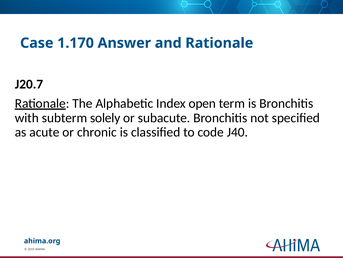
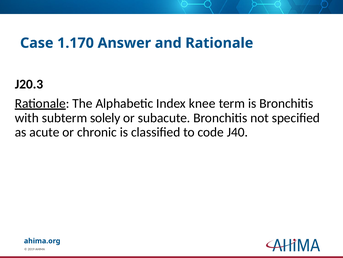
J20.7: J20.7 -> J20.3
open: open -> knee
